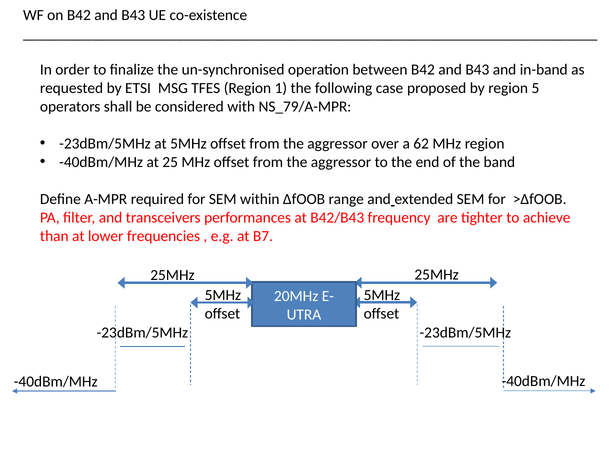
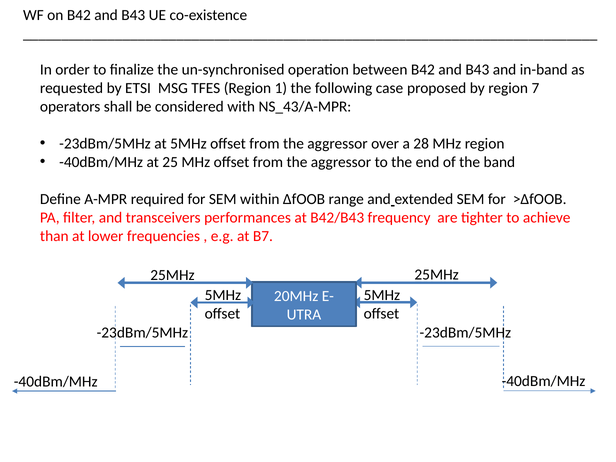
5: 5 -> 7
NS_79/A-MPR: NS_79/A-MPR -> NS_43/A-MPR
62: 62 -> 28
